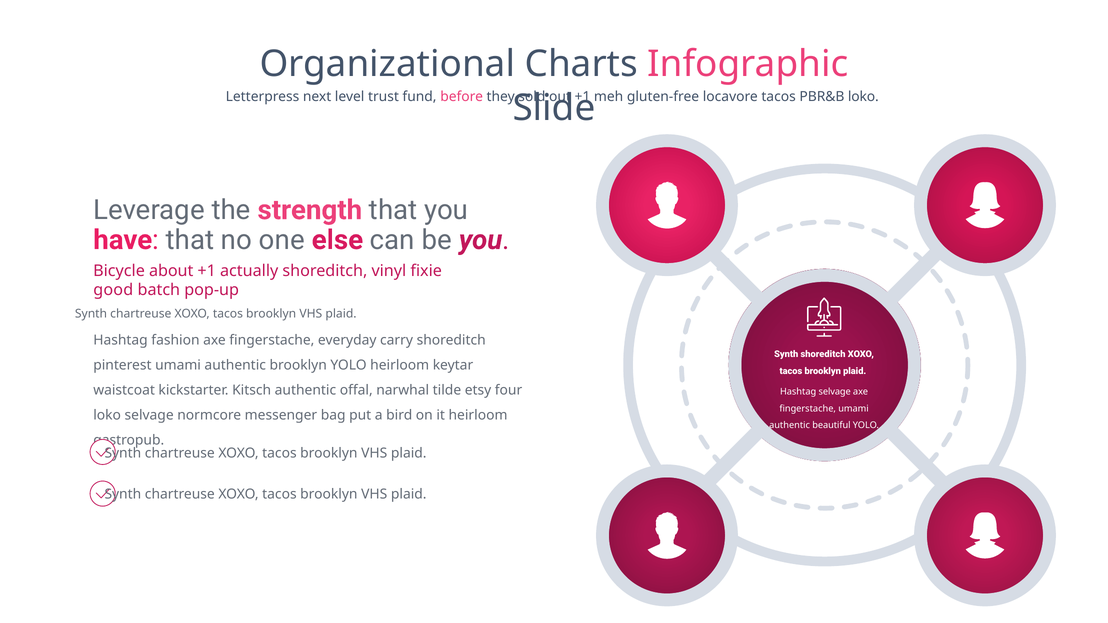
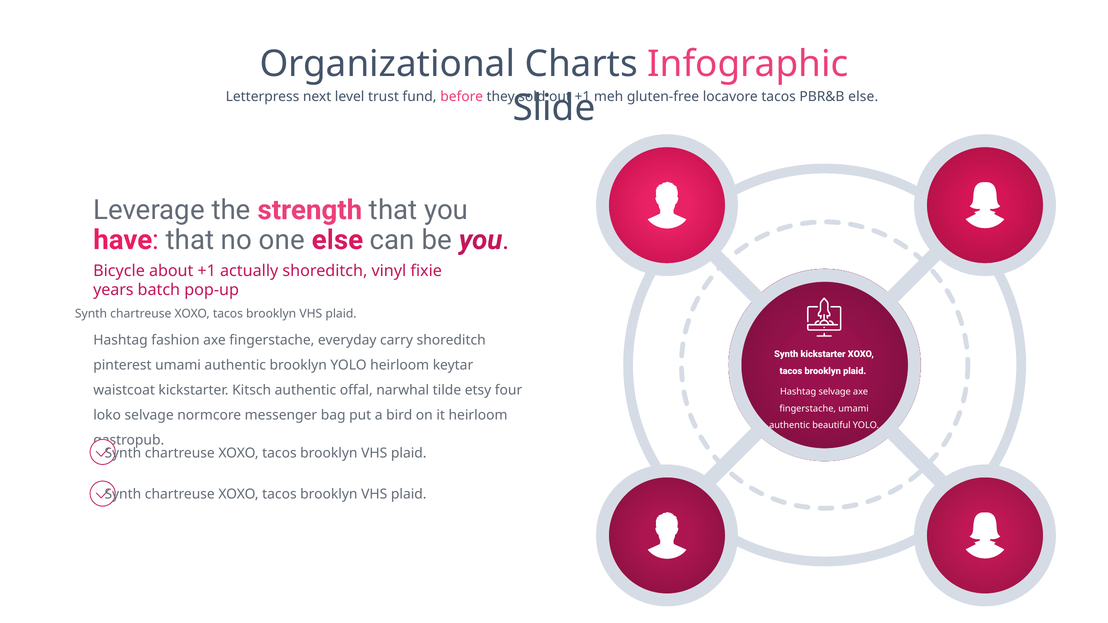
PBR&B loko: loko -> else
good: good -> years
Synth shoreditch: shoreditch -> kickstarter
